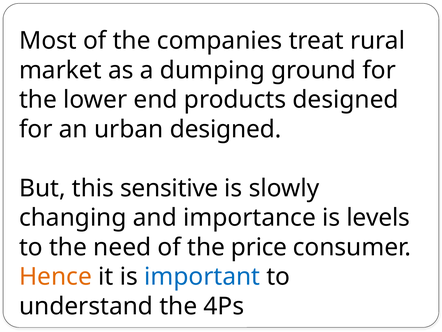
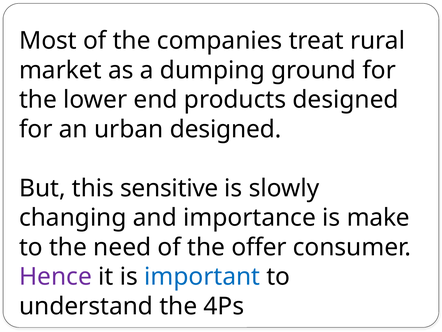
levels: levels -> make
price: price -> offer
Hence colour: orange -> purple
